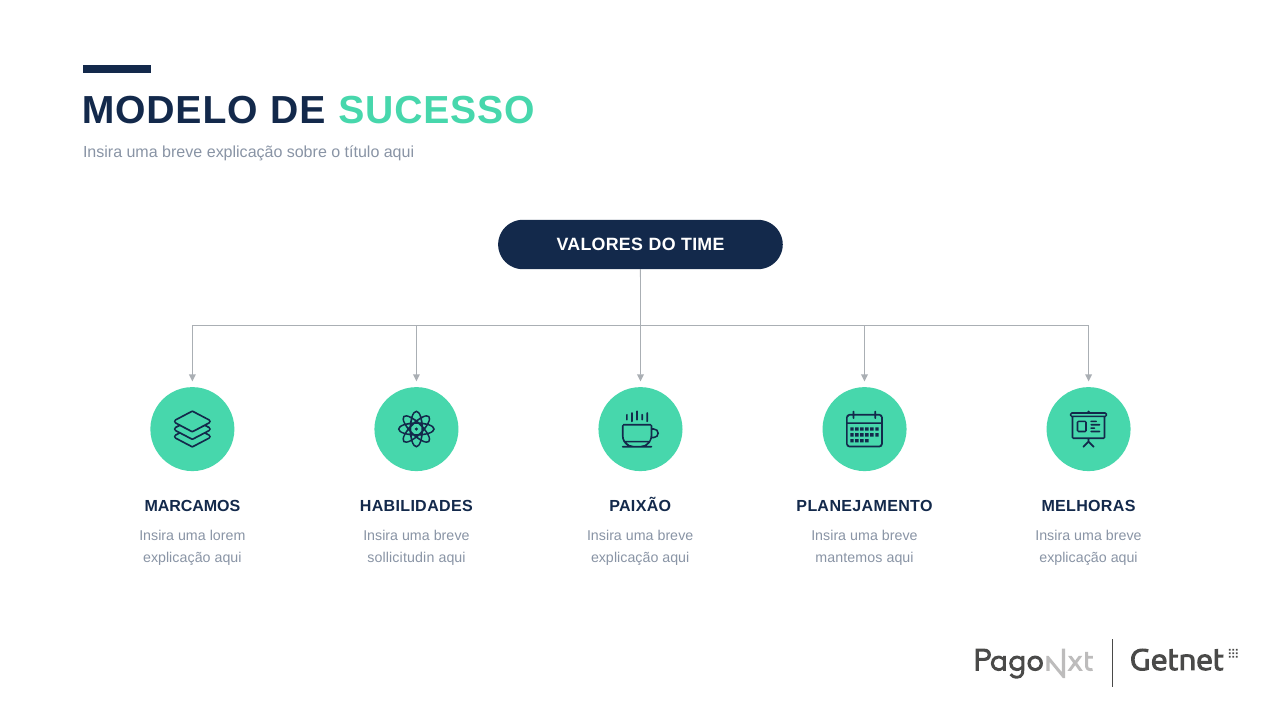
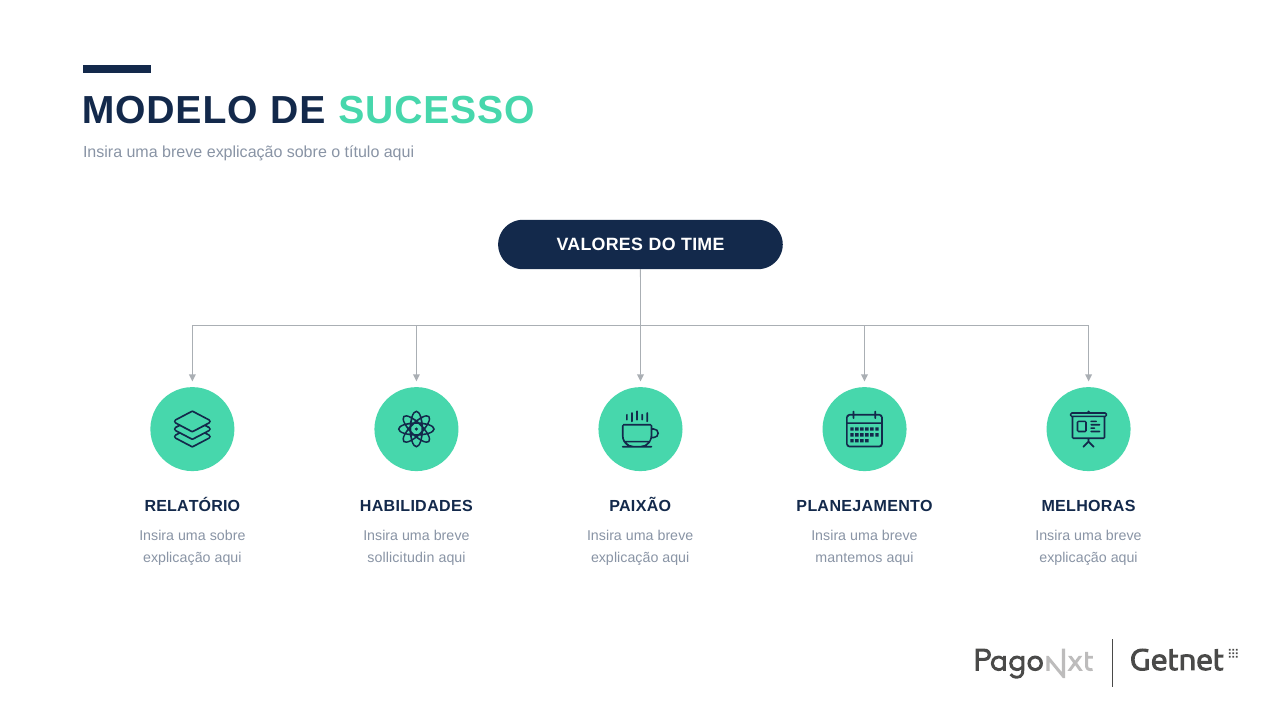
MARCAMOS: MARCAMOS -> RELATÓRIO
uma lorem: lorem -> sobre
